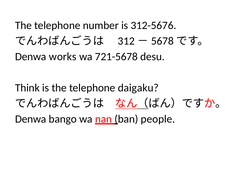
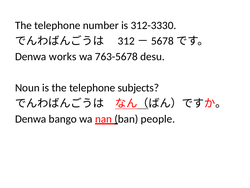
312-5676: 312-5676 -> 312-3330
721-5678: 721-5678 -> 763-5678
Think: Think -> Noun
daigaku: daigaku -> subjects
